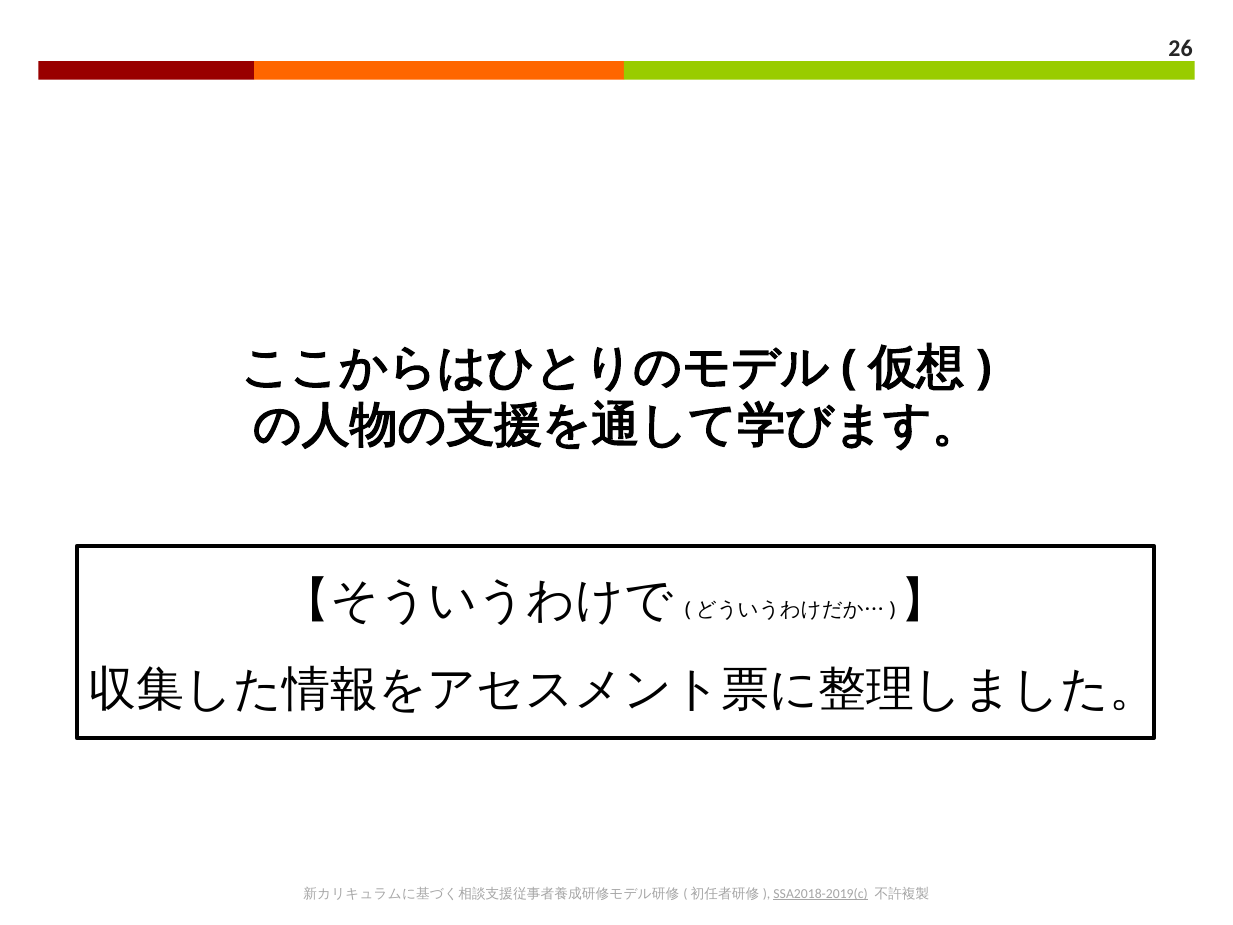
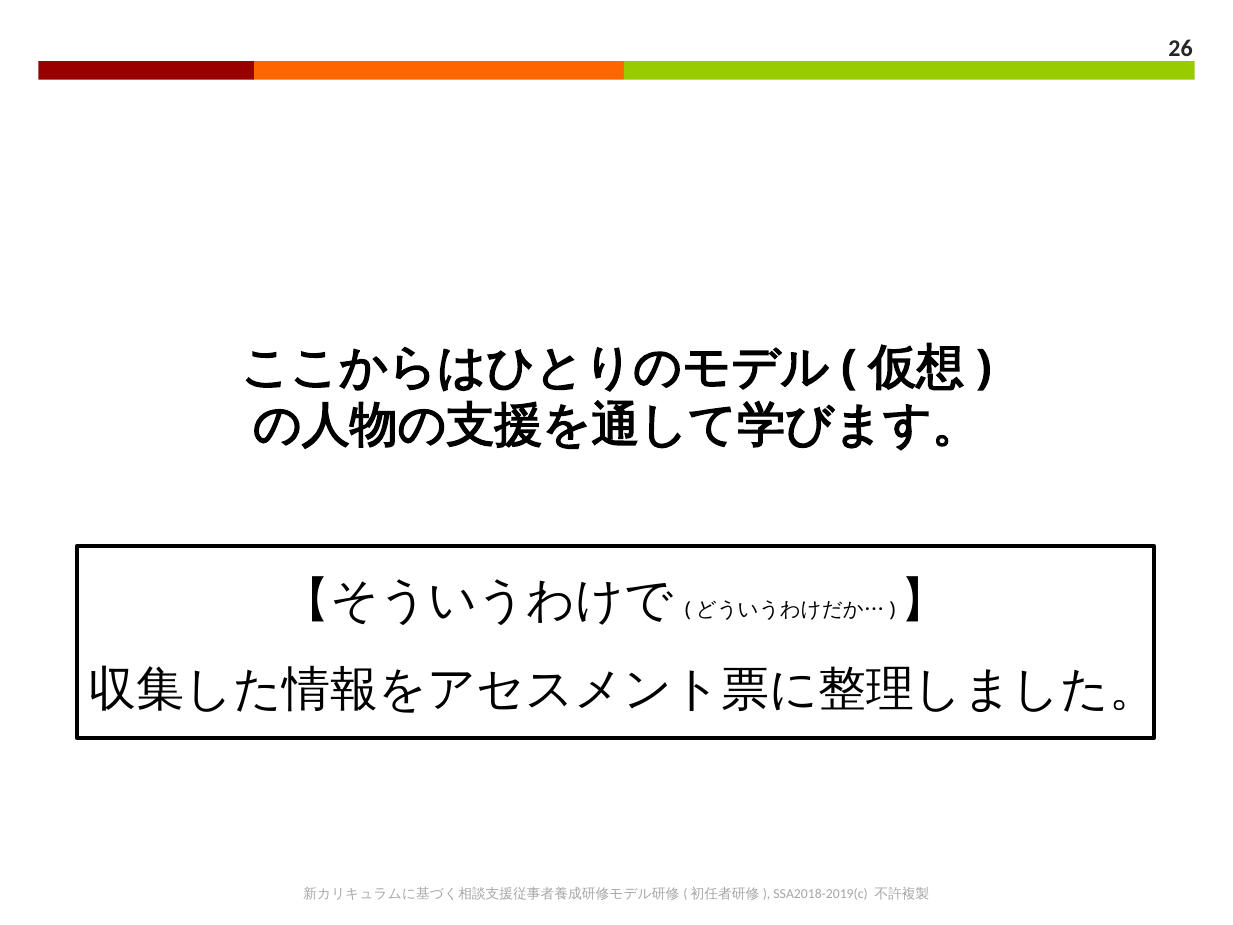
SSA2018-2019(c underline: present -> none
